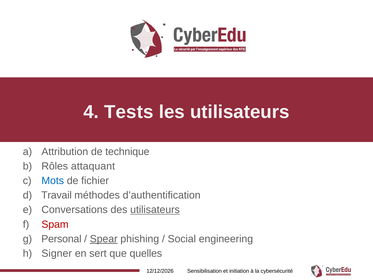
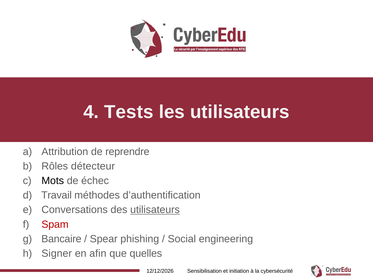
technique: technique -> reprendre
attaquant: attaquant -> détecteur
Mots colour: blue -> black
fichier: fichier -> échec
Personal: Personal -> Bancaire
Spear underline: present -> none
sert: sert -> afin
